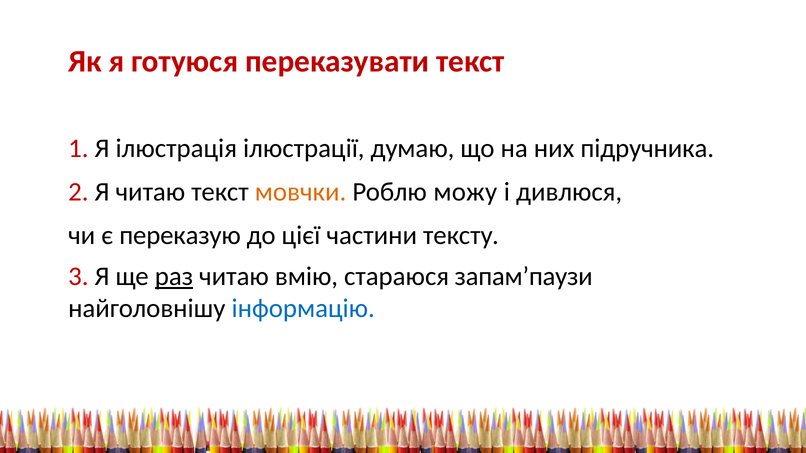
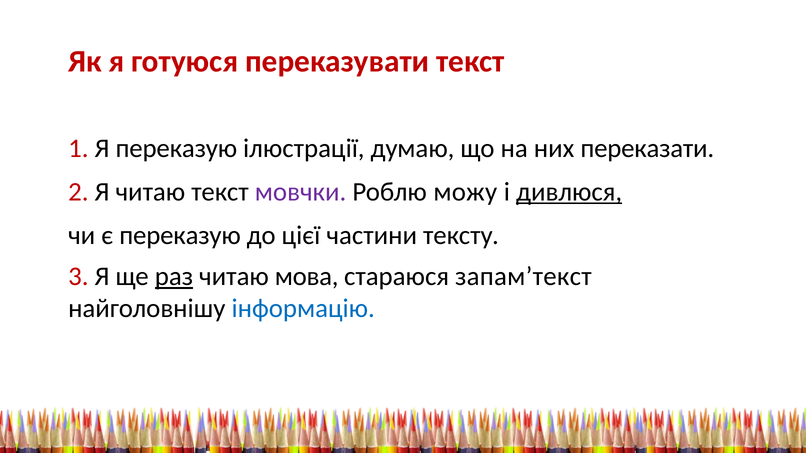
Я ілюстрація: ілюстрація -> переказую
підручника: підручника -> переказати
мовчки colour: orange -> purple
дивлюся underline: none -> present
вмію: вмію -> мова
запам’паузи: запам’паузи -> запам’текст
